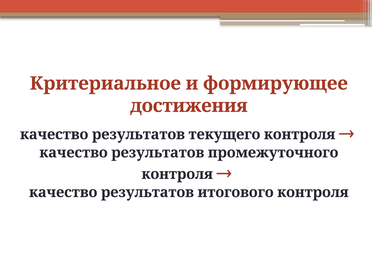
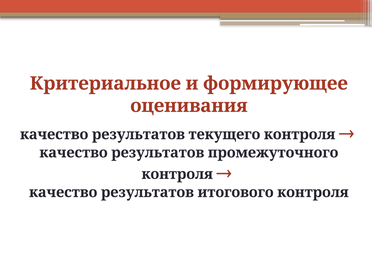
достижения: достижения -> оценивания
